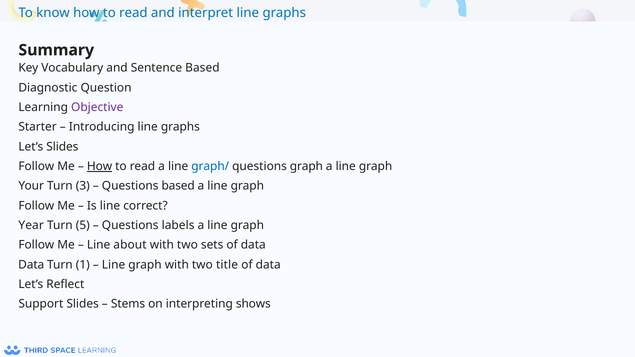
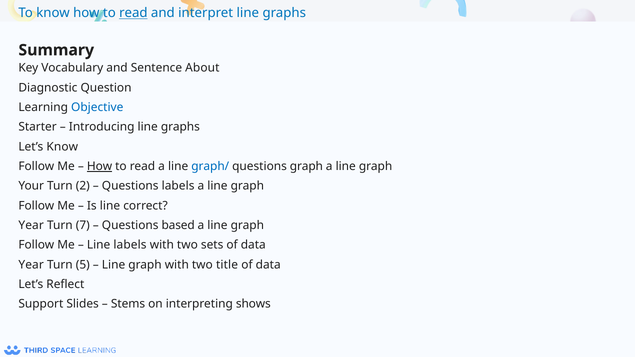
read at (133, 13) underline: none -> present
Sentence Based: Based -> About
Objective colour: purple -> blue
Let’s Slides: Slides -> Know
3: 3 -> 2
Questions based: based -> labels
5: 5 -> 7
labels: labels -> based
Line about: about -> labels
Data at (31, 265): Data -> Year
1: 1 -> 5
